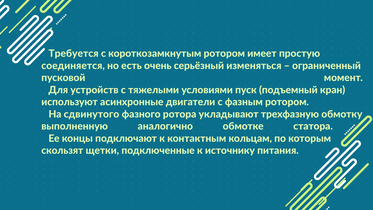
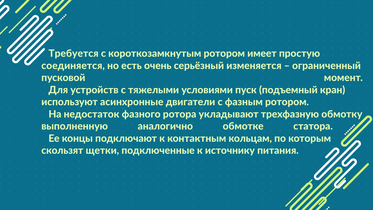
изменяться: изменяться -> изменяется
сдвинутого: сдвинутого -> недостаток
